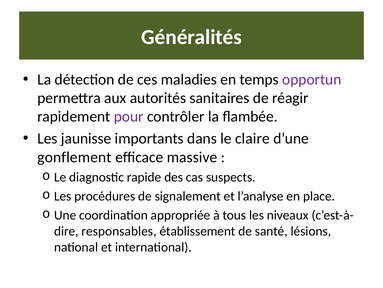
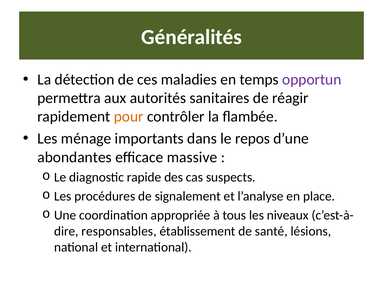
pour colour: purple -> orange
jaunisse: jaunisse -> ménage
claire: claire -> repos
gonflement: gonflement -> abondantes
